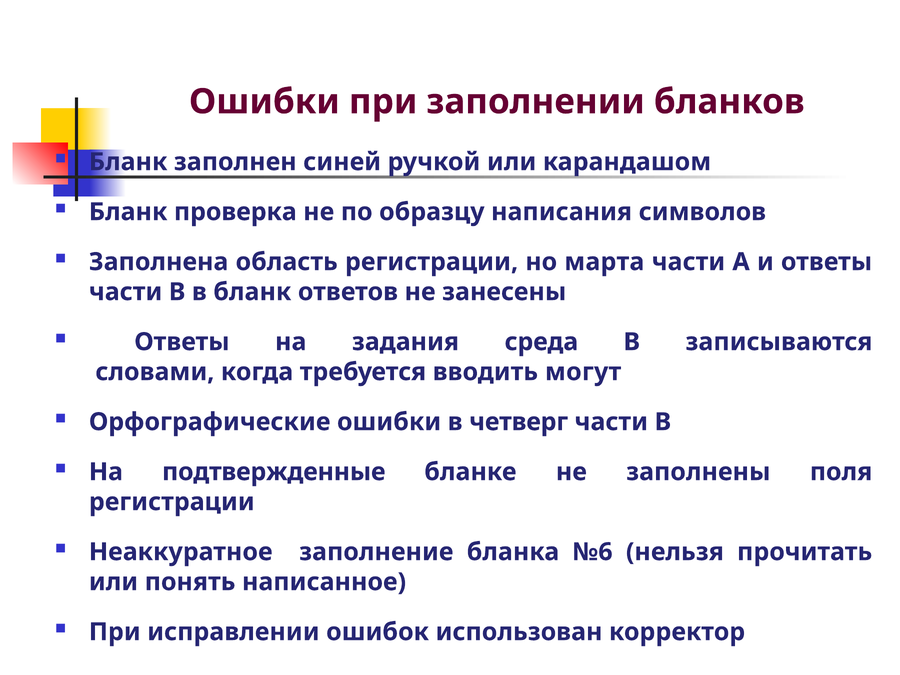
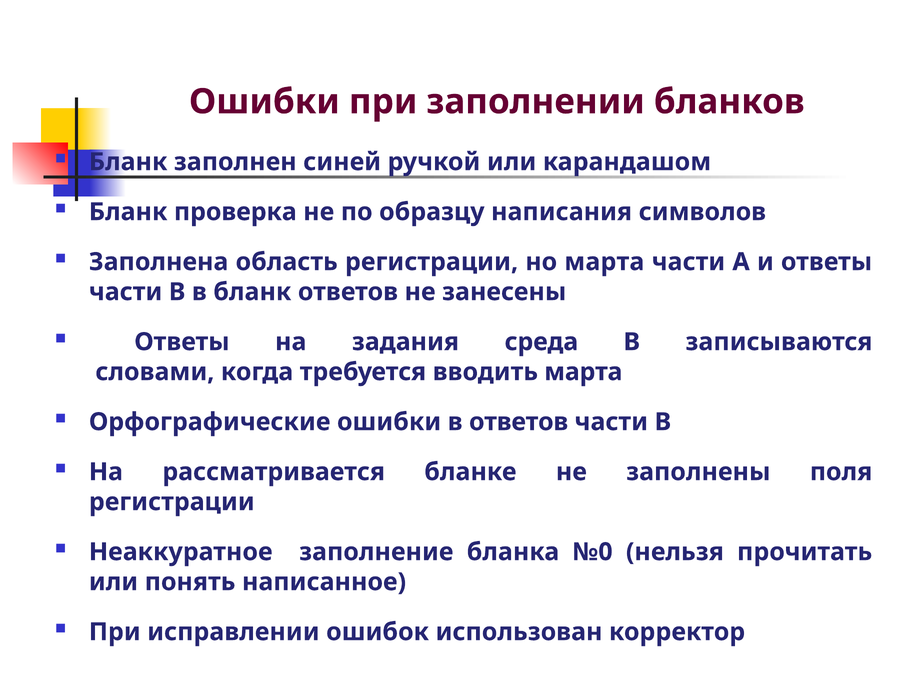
вводить могут: могут -> марта
в четверг: четверг -> ответов
подтвержденные: подтвержденные -> рассматривается
№6: №6 -> №0
